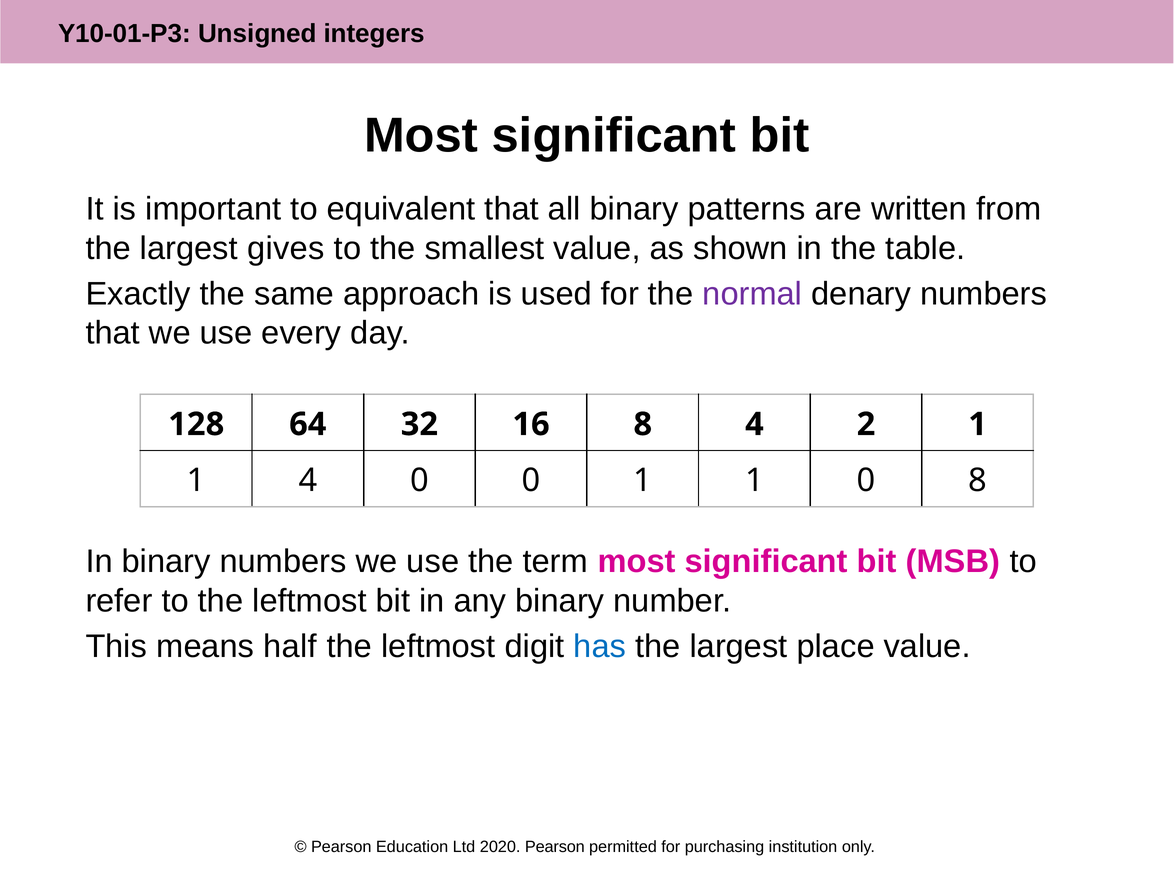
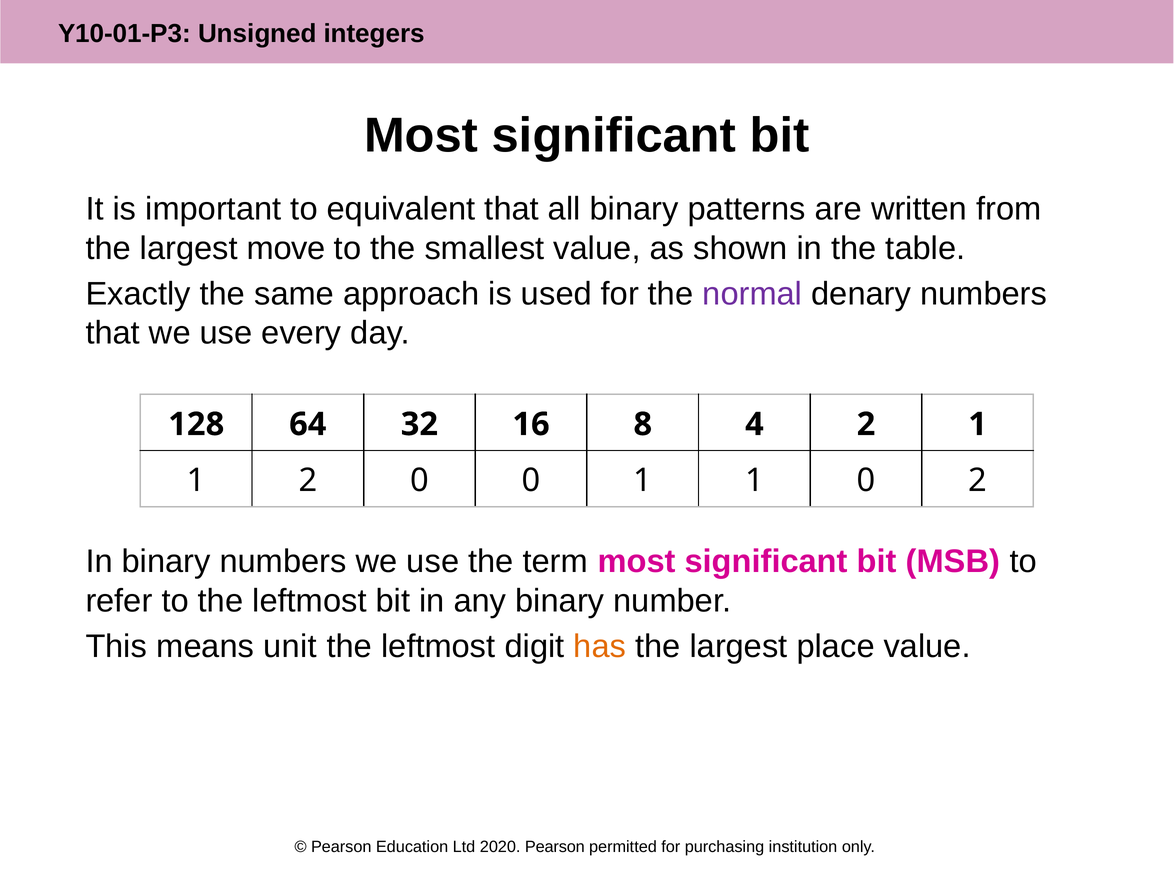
gives: gives -> move
1 4: 4 -> 2
0 8: 8 -> 2
half: half -> unit
has colour: blue -> orange
